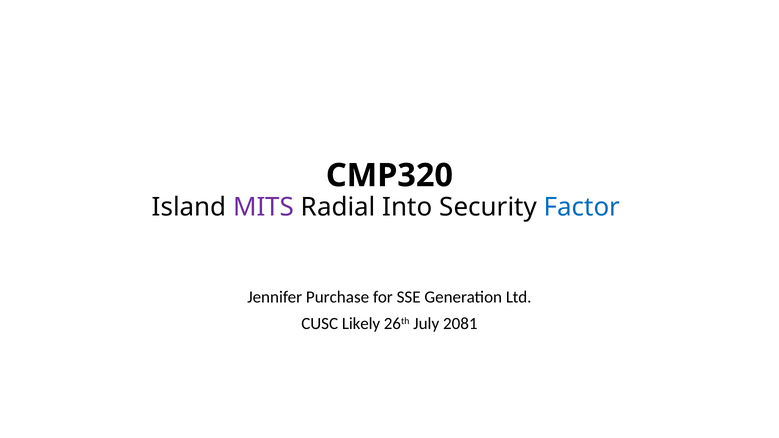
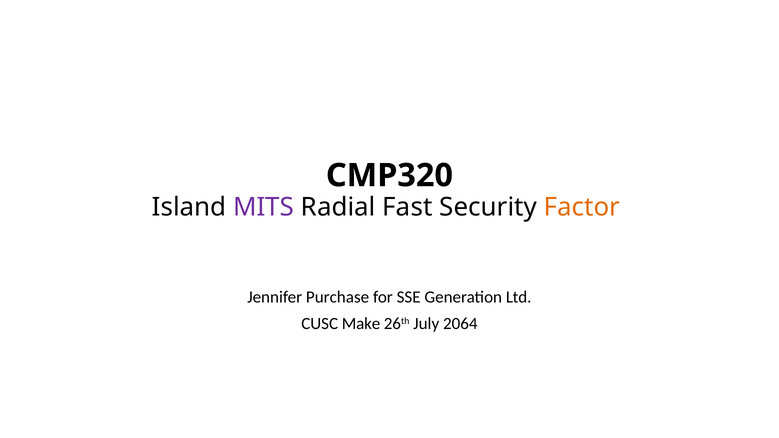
Into: Into -> Fast
Factor colour: blue -> orange
Likely: Likely -> Make
2081: 2081 -> 2064
